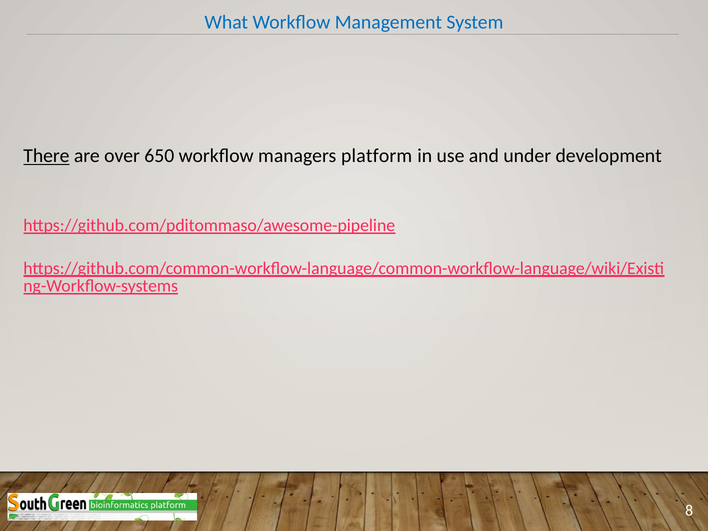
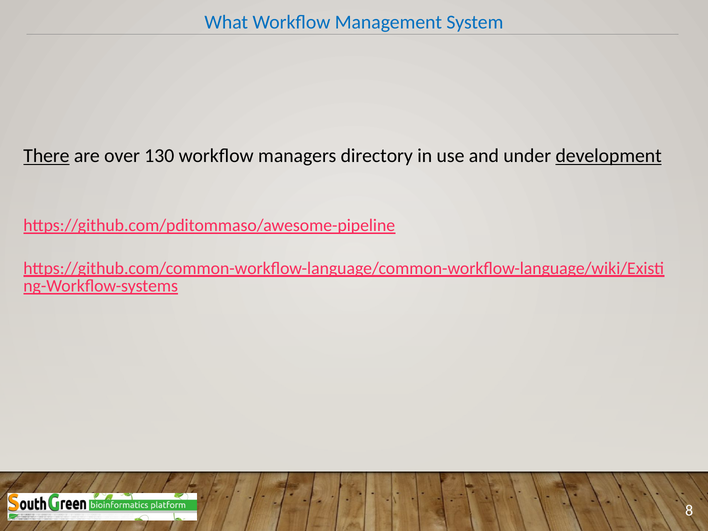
650: 650 -> 130
platform: platform -> directory
development underline: none -> present
